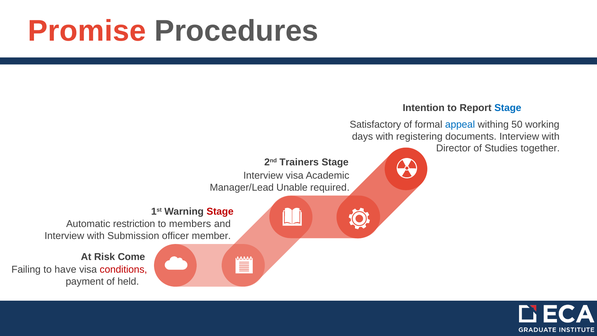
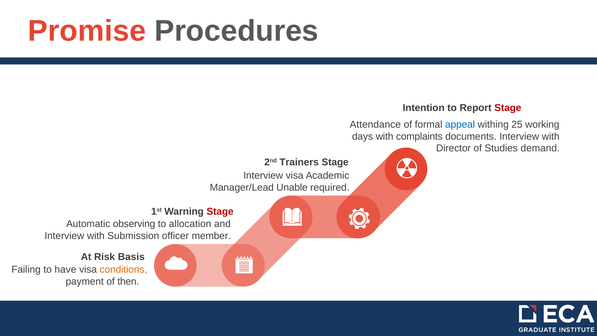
Stage at (508, 108) colour: blue -> red
Satisfactory: Satisfactory -> Attendance
50: 50 -> 25
registering: registering -> complaints
together: together -> demand
restriction: restriction -> observing
members: members -> allocation
Come: Come -> Basis
conditions colour: red -> orange
held: held -> then
